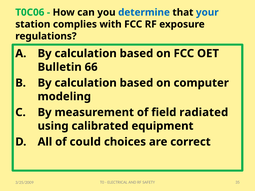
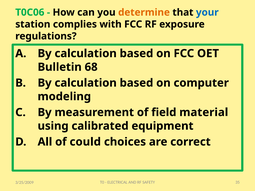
determine colour: blue -> orange
66: 66 -> 68
radiated: radiated -> material
